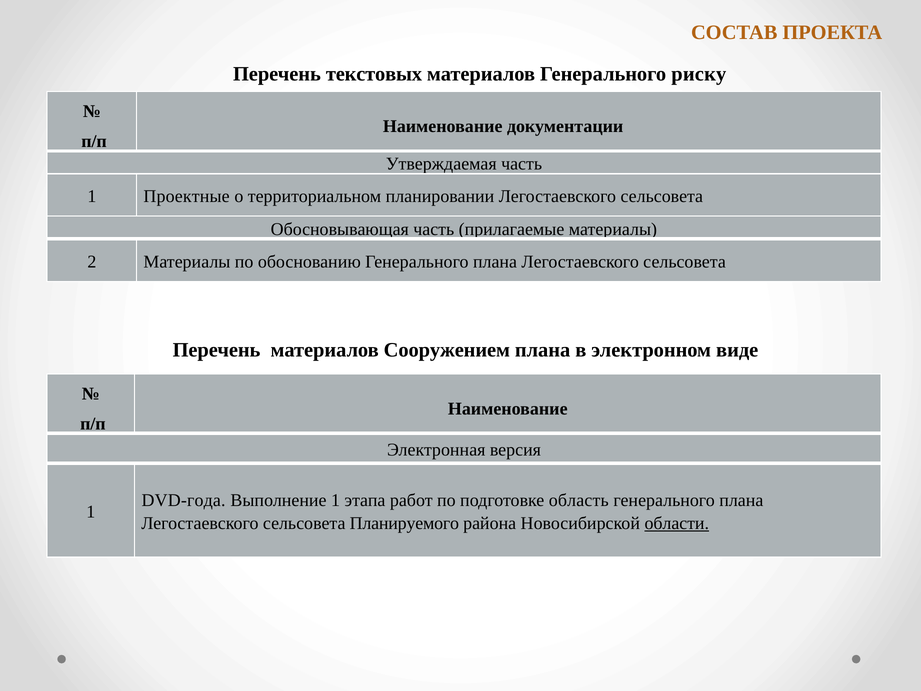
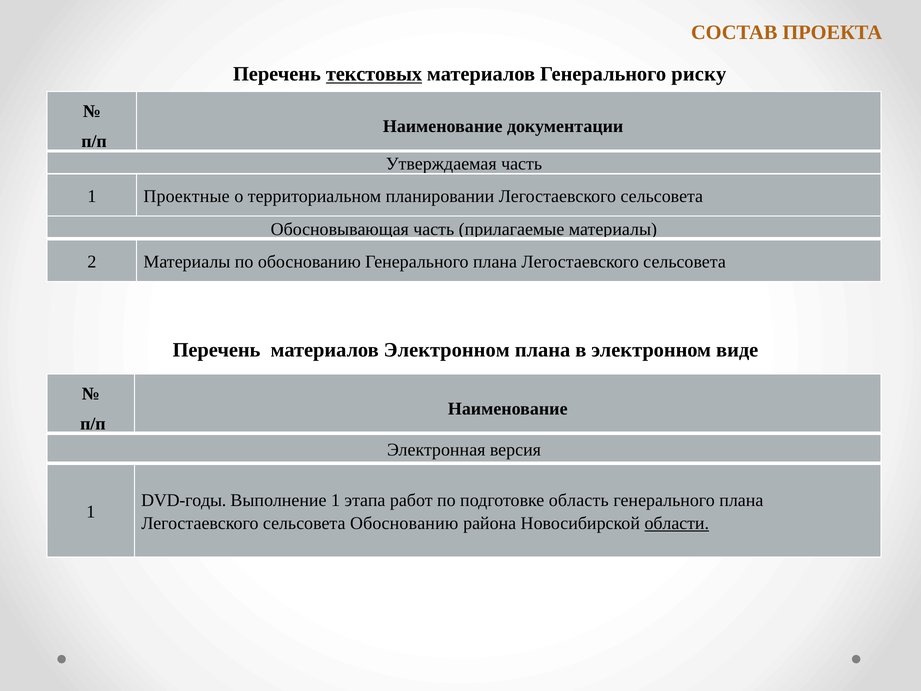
текстовых underline: none -> present
материалов Сооружением: Сооружением -> Электронном
DVD-года: DVD-года -> DVD-годы
сельсовета Планируемого: Планируемого -> Обоснованию
